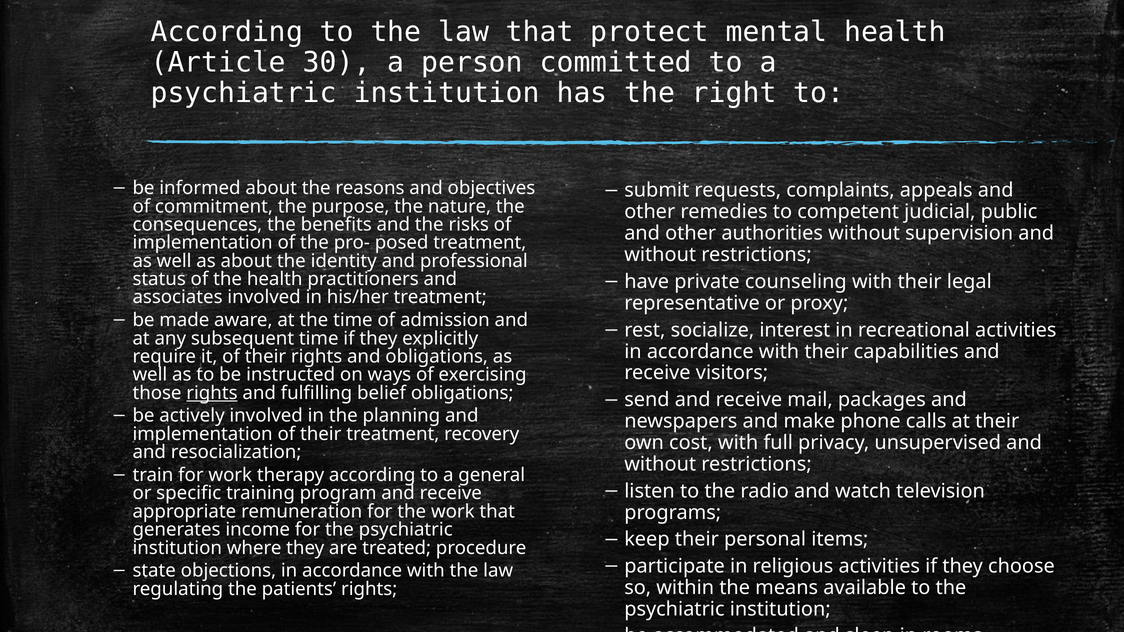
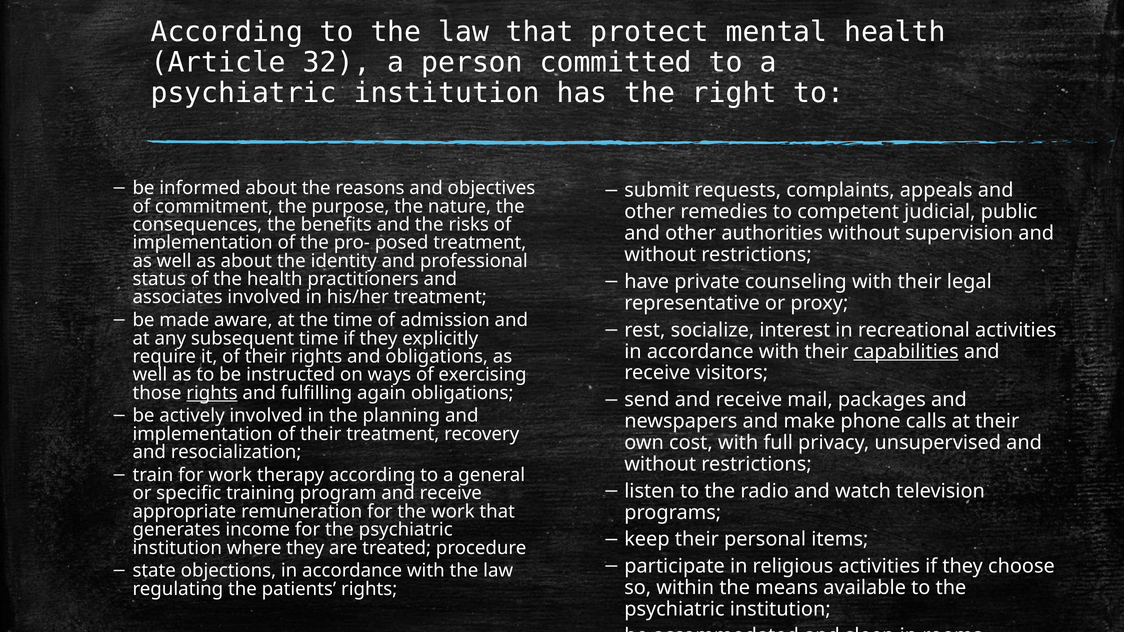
30: 30 -> 32
capabilities underline: none -> present
belief: belief -> again
